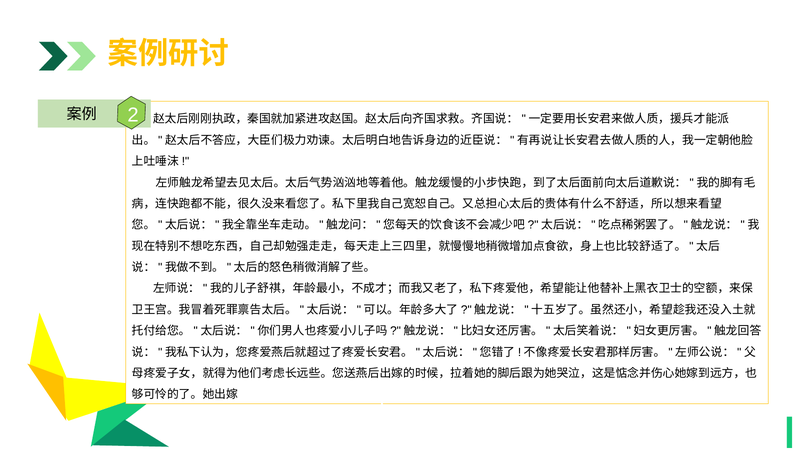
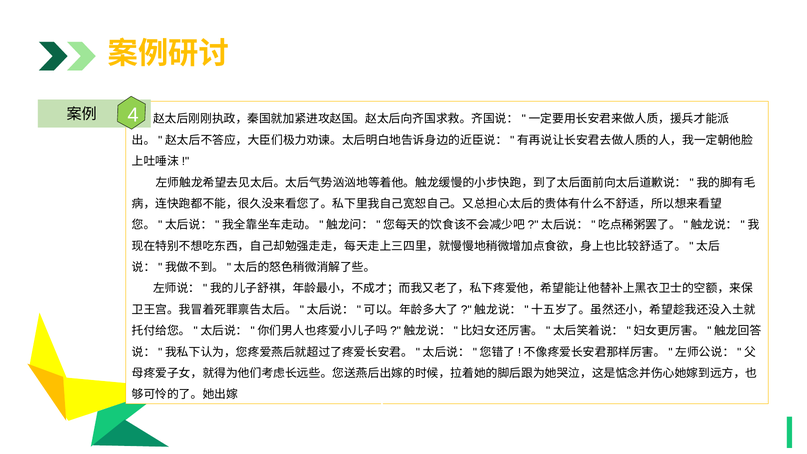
2: 2 -> 4
